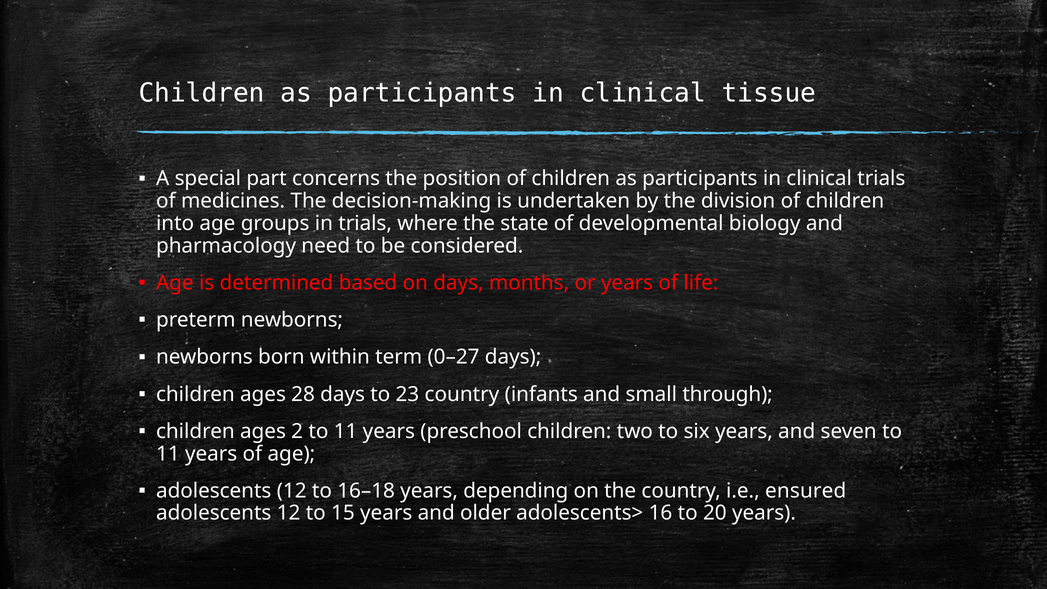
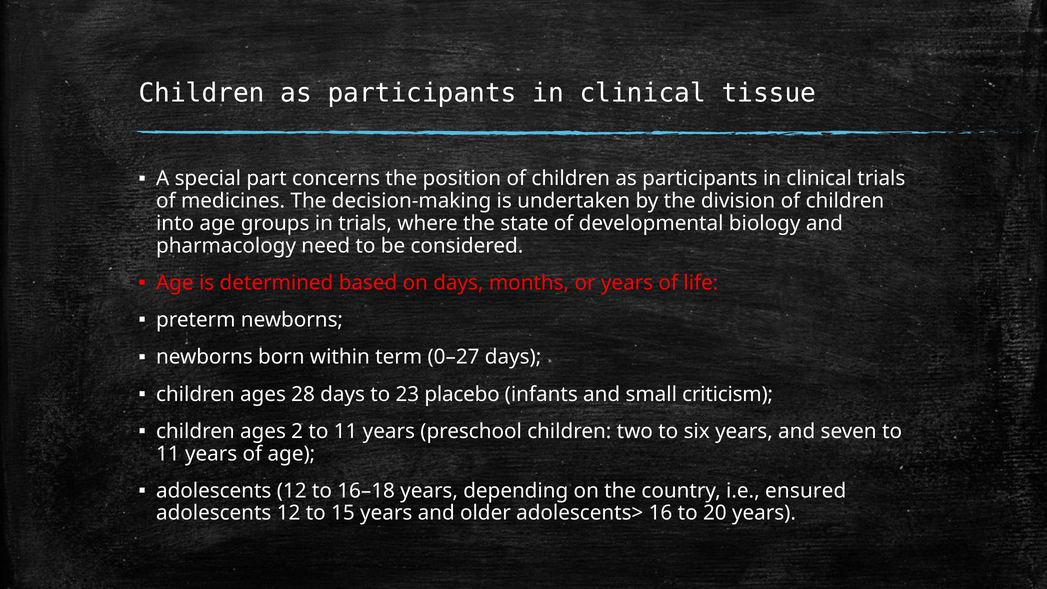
23 country: country -> placebo
through: through -> criticism
